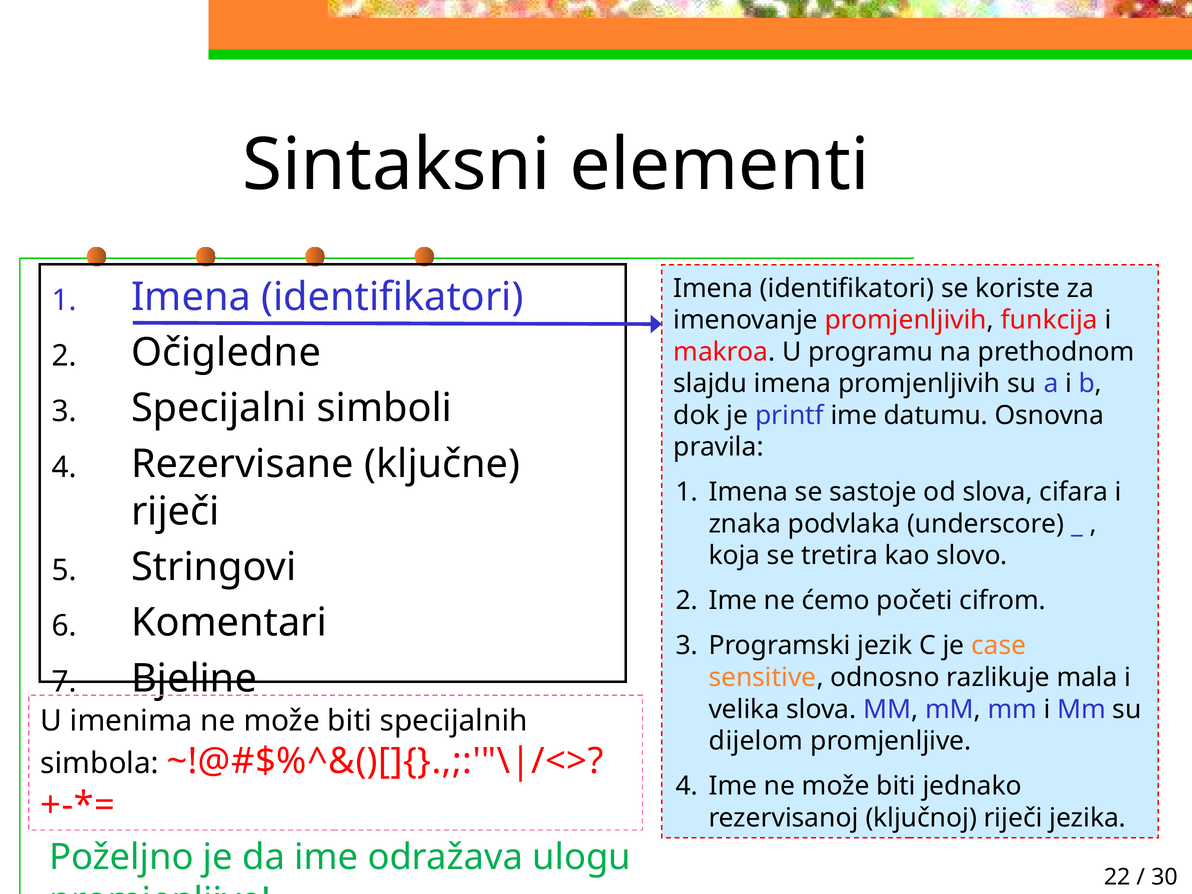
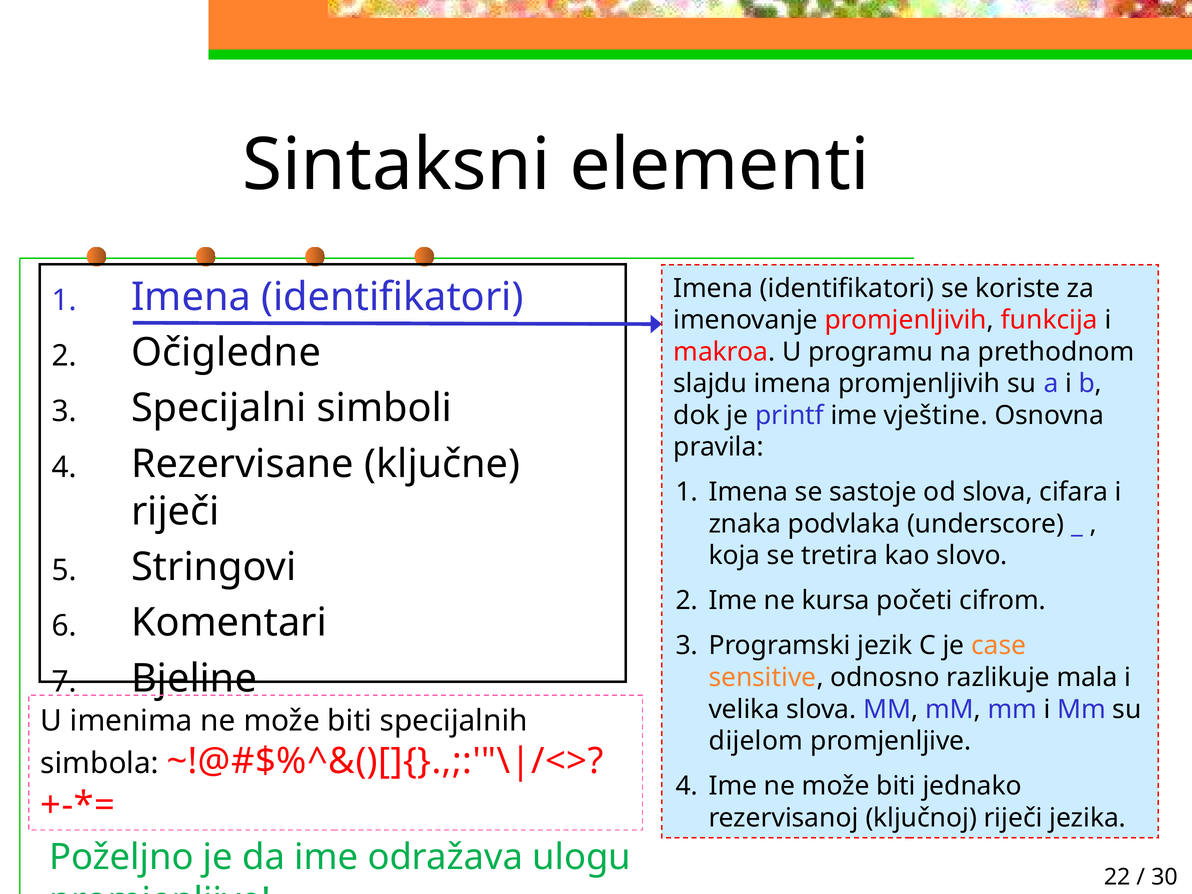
datumu: datumu -> vještine
ćemo: ćemo -> kursa
